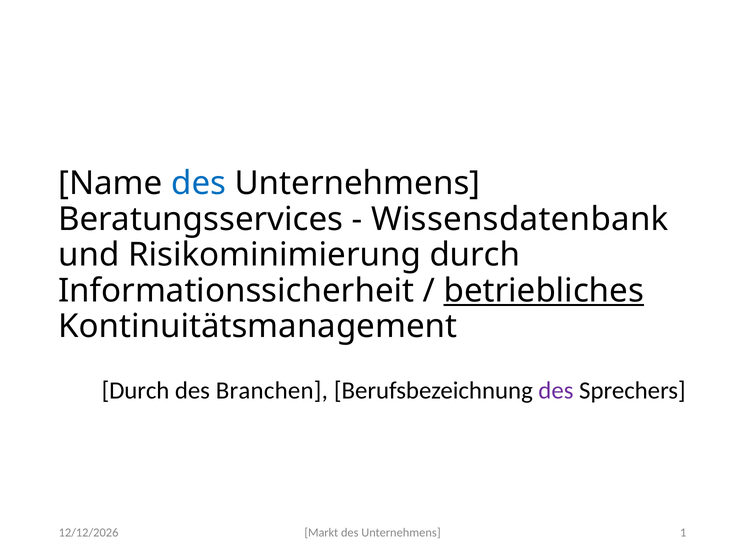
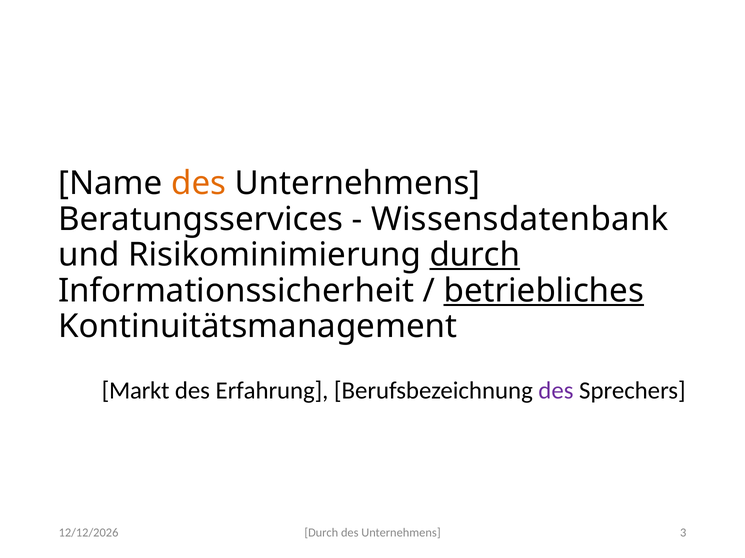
des at (199, 184) colour: blue -> orange
durch at (475, 255) underline: none -> present
Durch at (135, 391): Durch -> Markt
Branchen: Branchen -> Erfahrung
1: 1 -> 3
Markt at (321, 534): Markt -> Durch
